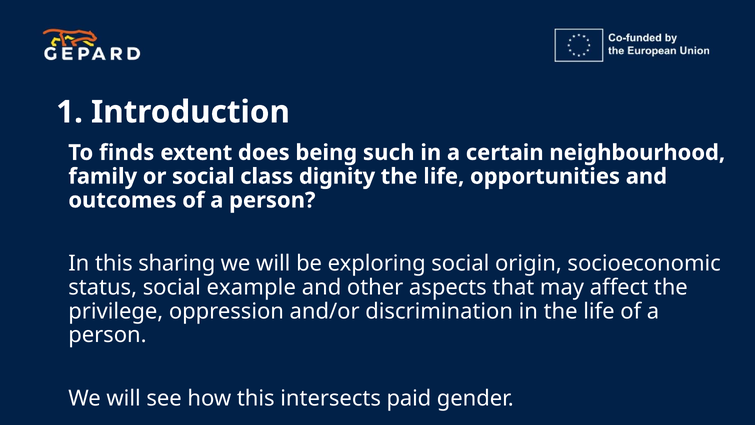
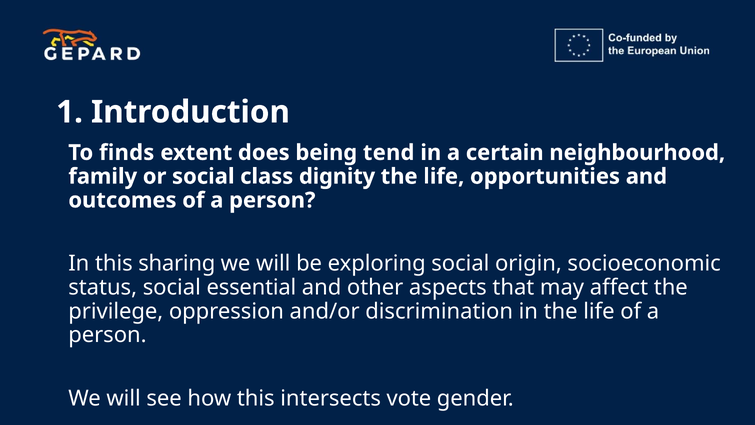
such: such -> tend
example: example -> essential
paid: paid -> vote
